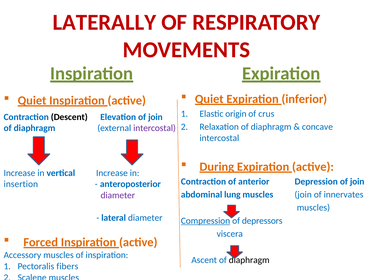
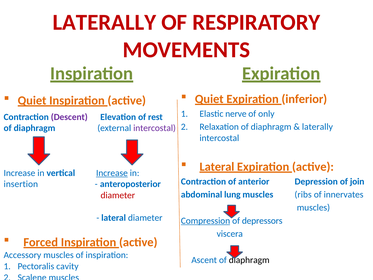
origin: origin -> nerve
crus: crus -> only
Descent colour: black -> purple
Elevation of join: join -> rest
concave at (317, 127): concave -> laterally
During at (217, 167): During -> Lateral
Increase at (112, 173) underline: none -> present
muscles join: join -> ribs
diameter at (118, 195) colour: purple -> red
fibers: fibers -> cavity
